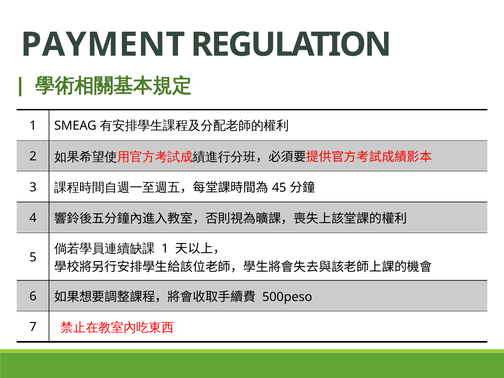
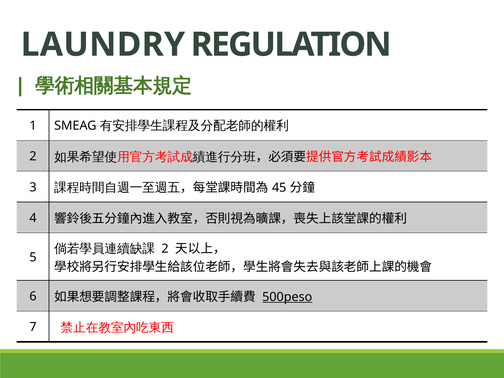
PAYMENT: PAYMENT -> LAUNDRY
1 at (165, 249): 1 -> 2
500peso underline: none -> present
